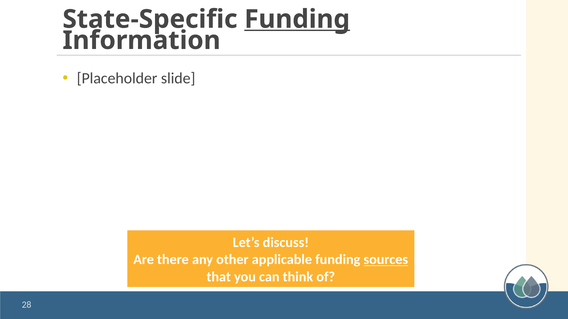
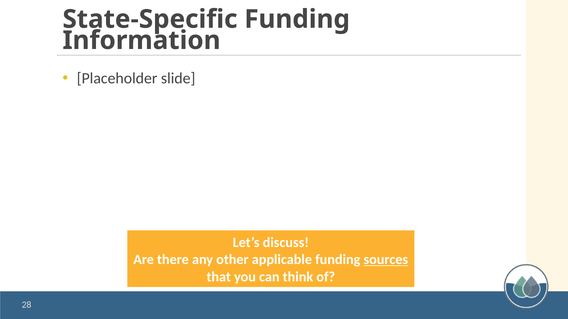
Funding at (297, 19) underline: present -> none
